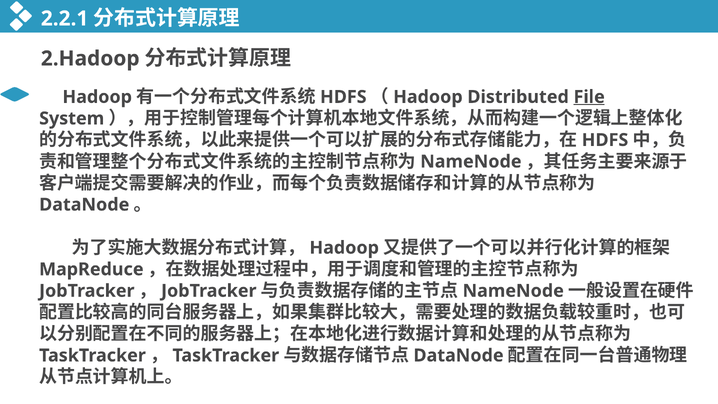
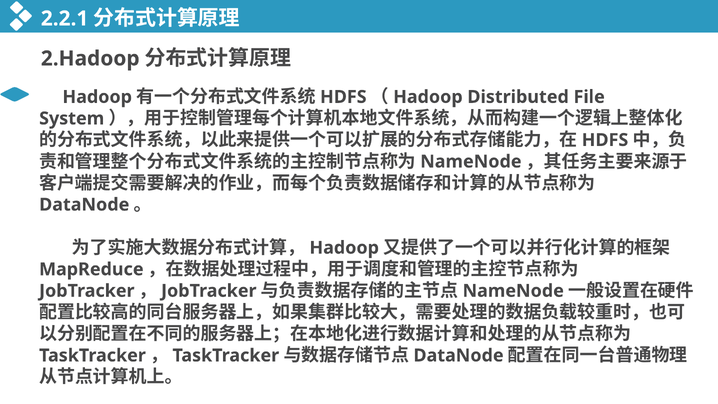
File underline: present -> none
